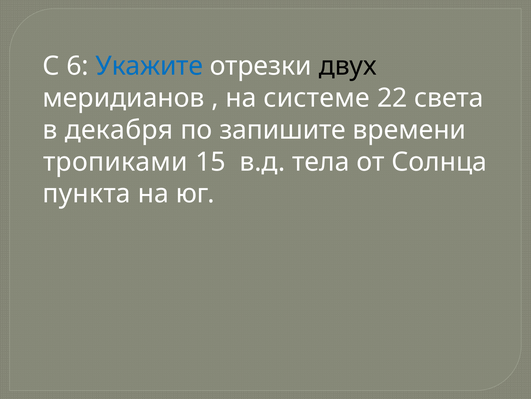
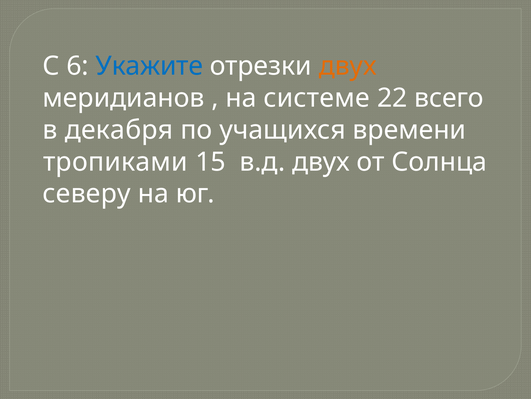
двух at (348, 66) colour: black -> orange
света: света -> всего
запишите: запишите -> учащихся
в.д тела: тела -> двух
пункта: пункта -> северу
